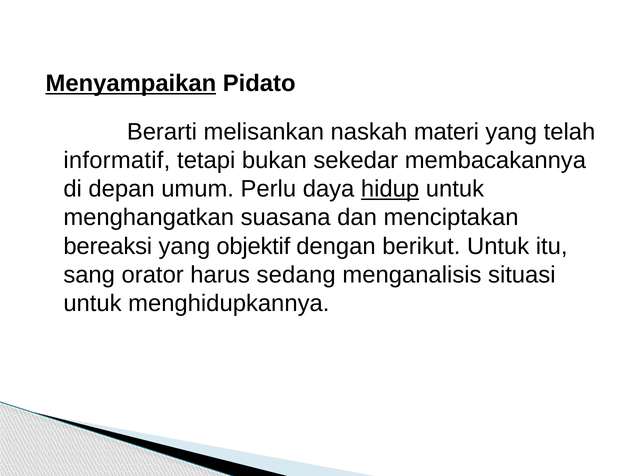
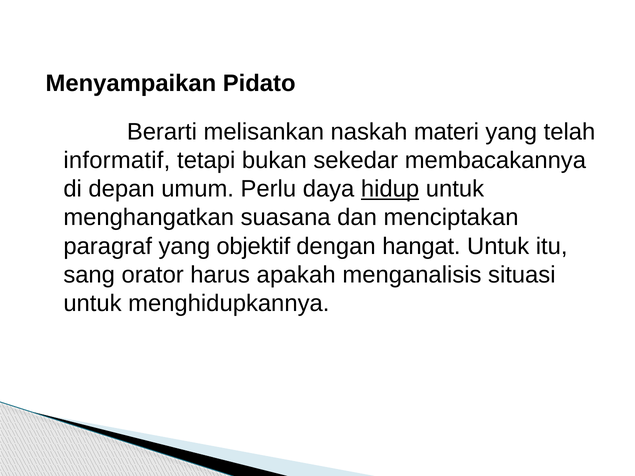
Menyampaikan underline: present -> none
bereaksi: bereaksi -> paragraf
berikut: berikut -> hangat
sedang: sedang -> apakah
